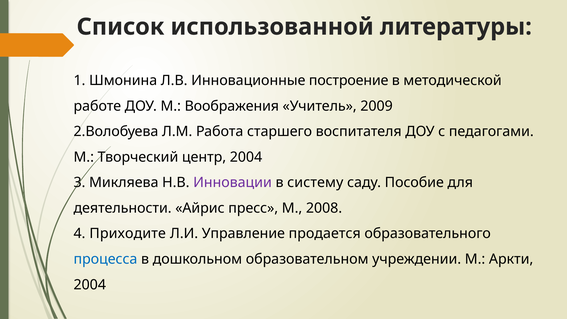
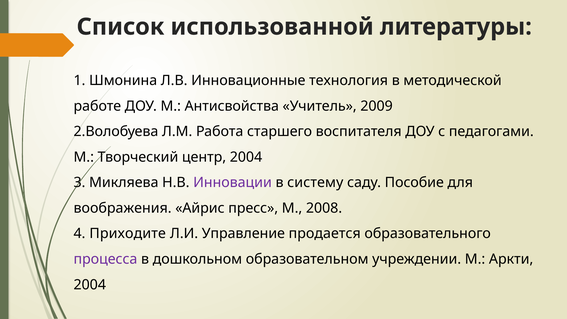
построение: построение -> технология
Воображения: Воображения -> Антисвойства
деятельности: деятельности -> воображения
процесса colour: blue -> purple
